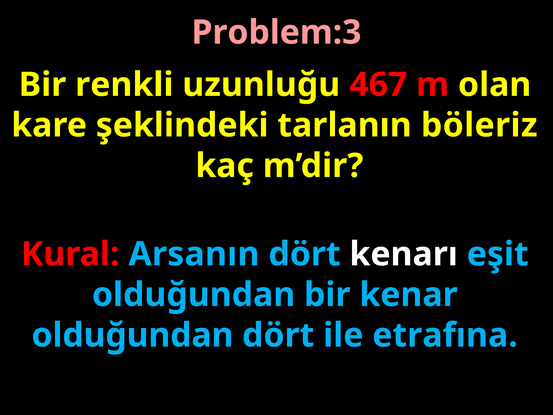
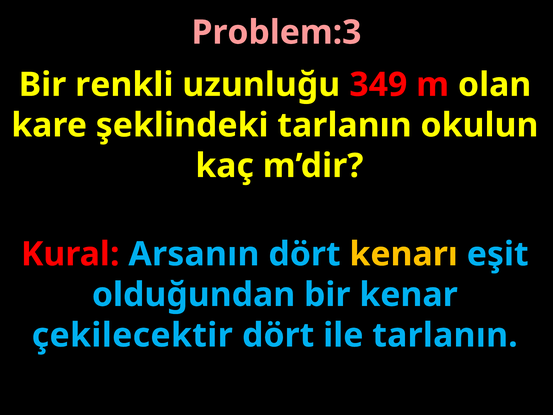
467: 467 -> 349
böleriz: böleriz -> okulun
kenarı colour: white -> yellow
olduğundan at (132, 335): olduğundan -> çekilecektir
ile etrafına: etrafına -> tarlanın
